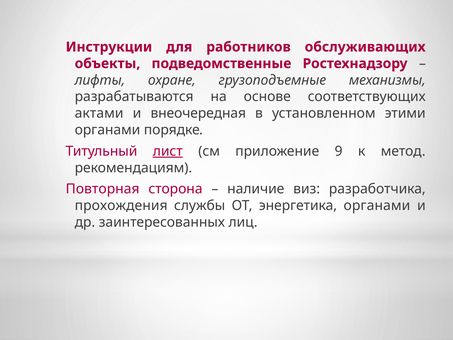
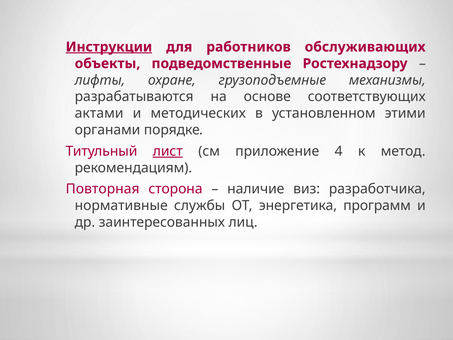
Инструкции underline: none -> present
внеочередная: внеочередная -> методических
9: 9 -> 4
прохождения: прохождения -> нормативные
энергетика органами: органами -> программ
